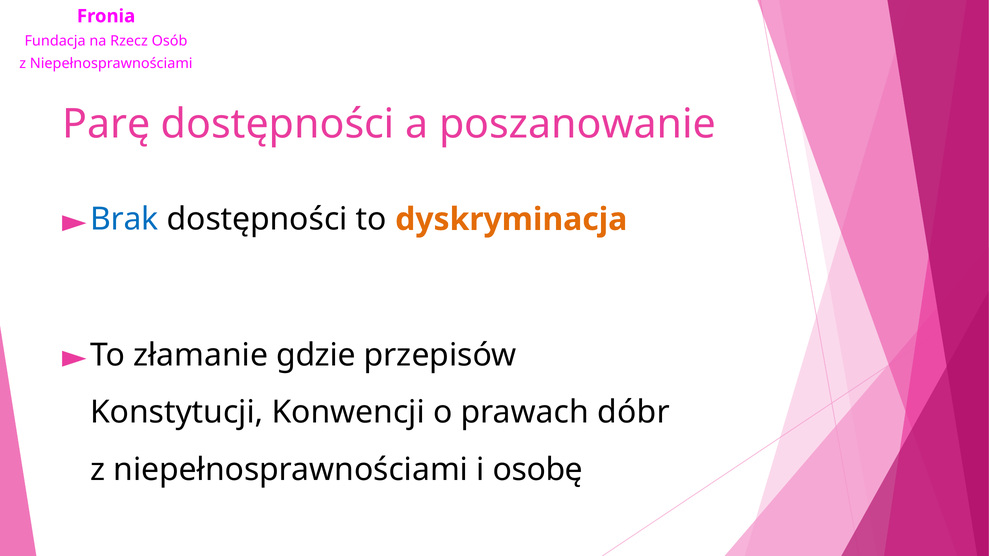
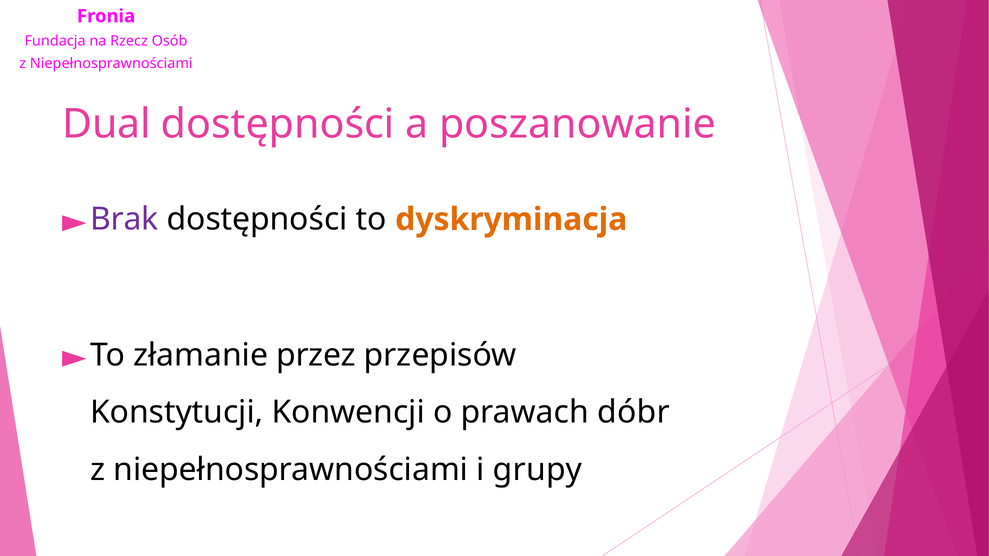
Parę: Parę -> Dual
Brak colour: blue -> purple
gdzie: gdzie -> przez
osobę: osobę -> grupy
